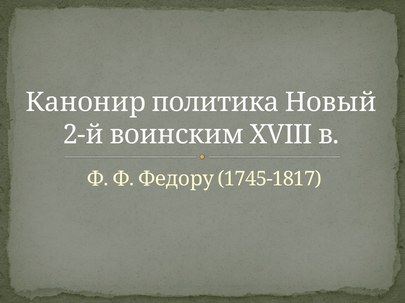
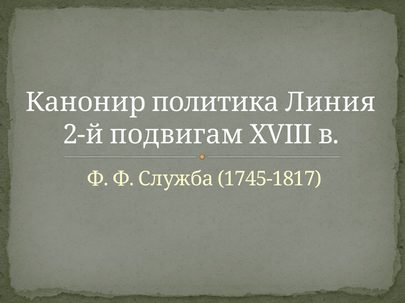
Новый: Новый -> Линия
воинским: воинским -> подвигам
Федору: Федору -> Служба
